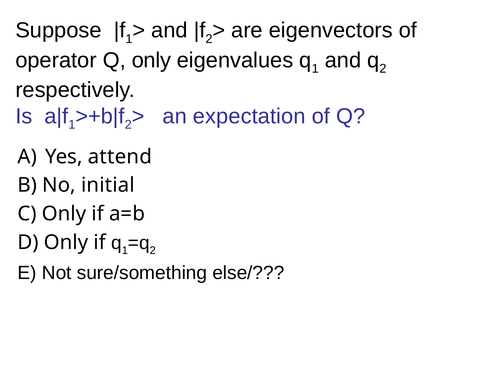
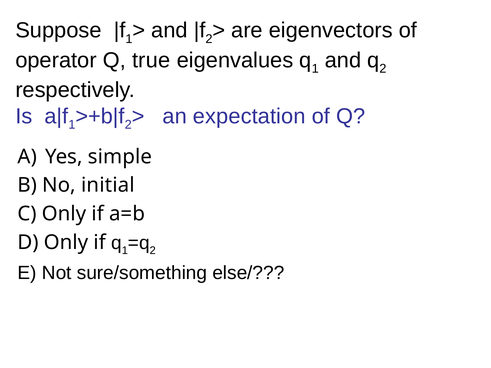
Q only: only -> true
attend: attend -> simple
